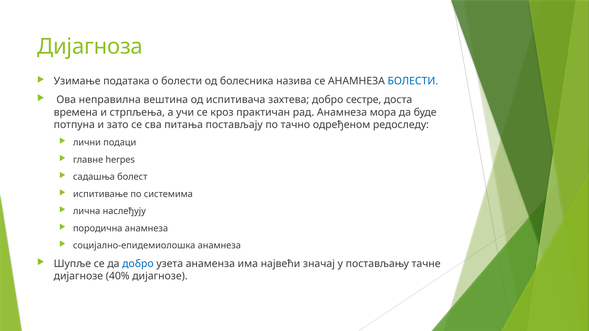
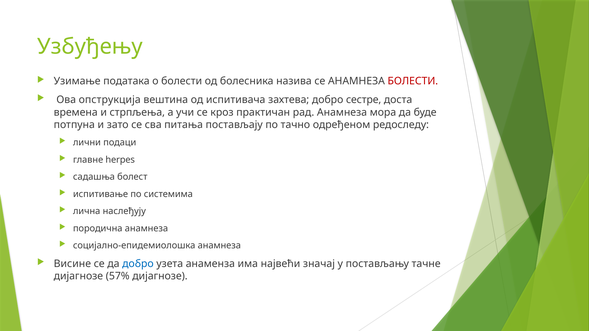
Дијагноза: Дијагноза -> Узбуђењу
БОЛЕСТИ at (413, 81) colour: blue -> red
неправилна: неправилна -> опструкција
Шупље: Шупље -> Висине
40%: 40% -> 57%
